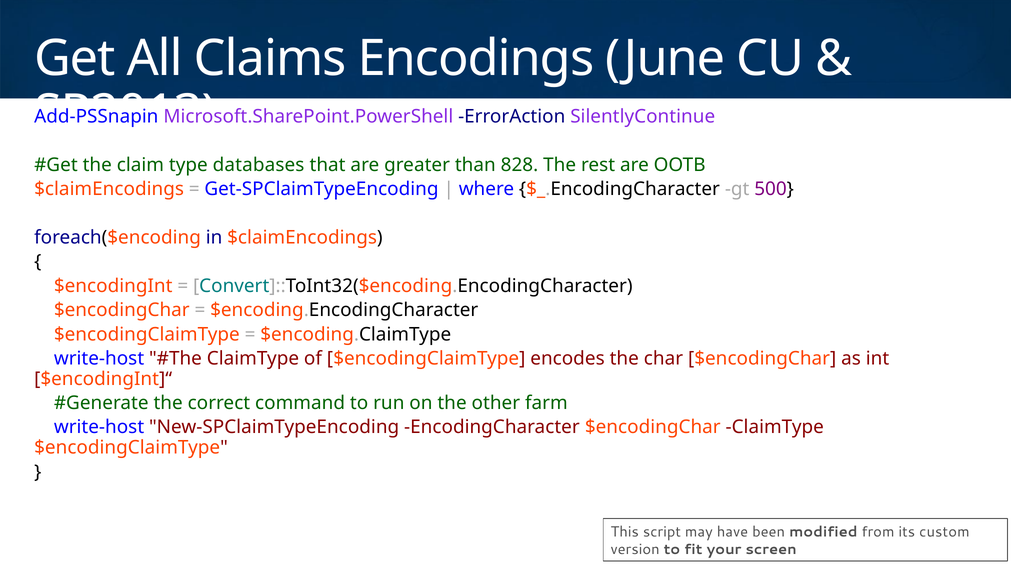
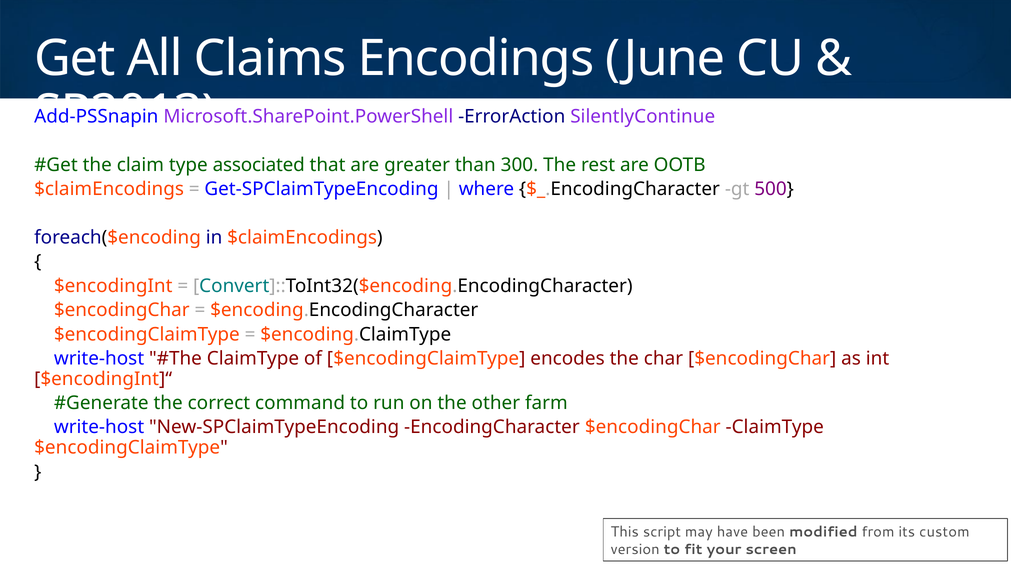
databases: databases -> associated
828: 828 -> 300
